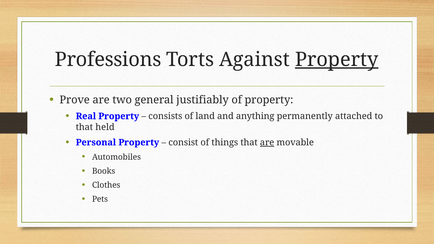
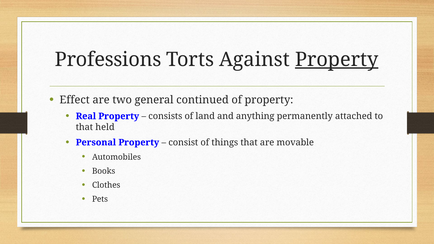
Prove: Prove -> Effect
justifiably: justifiably -> continued
are at (267, 142) underline: present -> none
